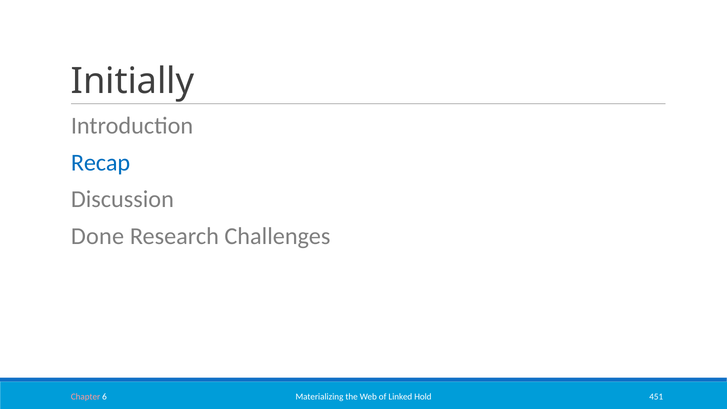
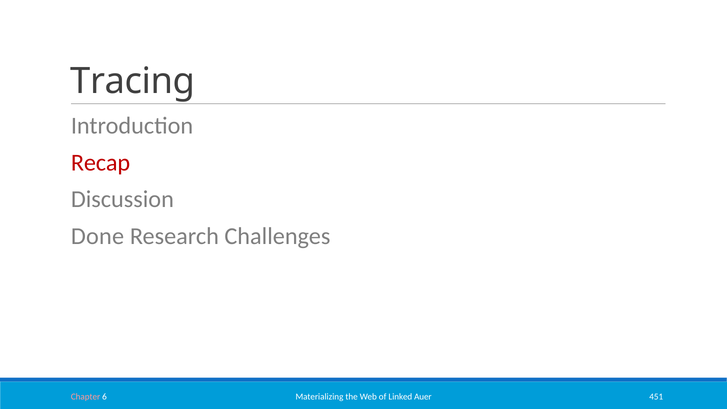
Initially: Initially -> Tracing
Recap colour: blue -> red
Hold: Hold -> Auer
